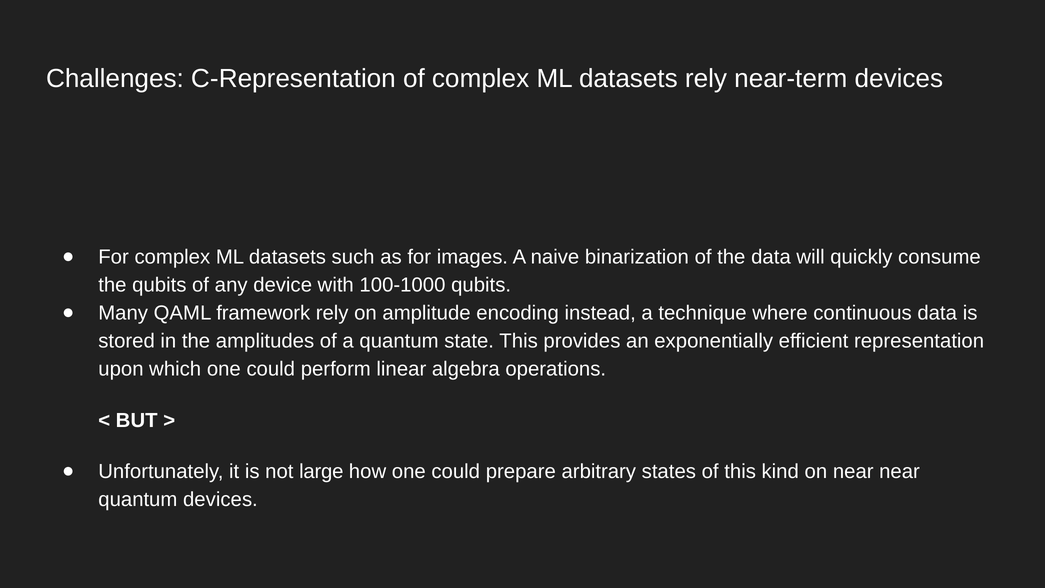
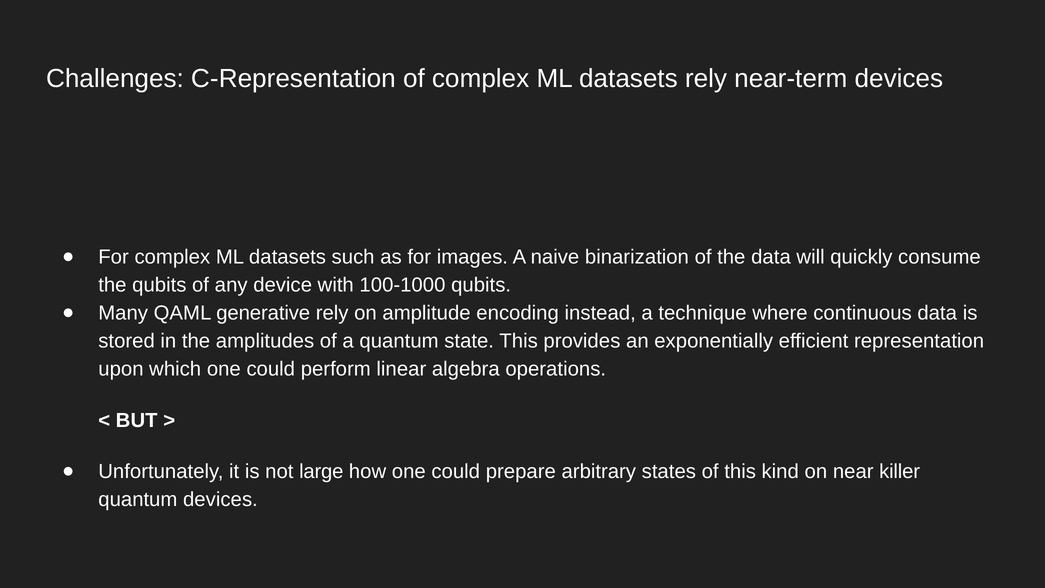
framework: framework -> generative
near near: near -> killer
